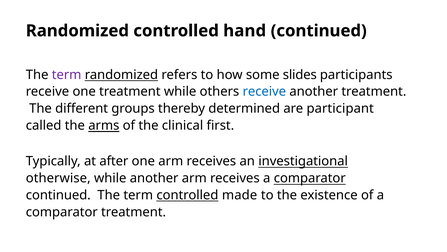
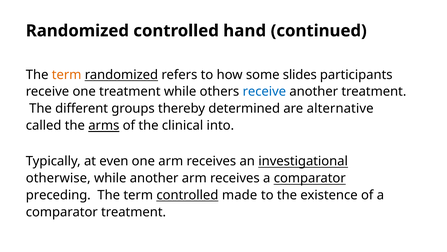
term at (67, 75) colour: purple -> orange
participant: participant -> alternative
first: first -> into
after: after -> even
continued at (58, 195): continued -> preceding
